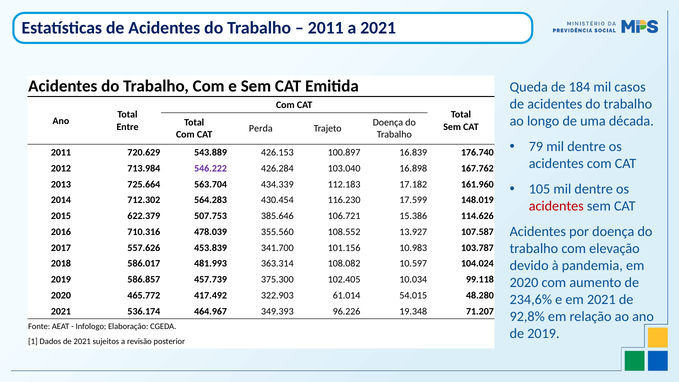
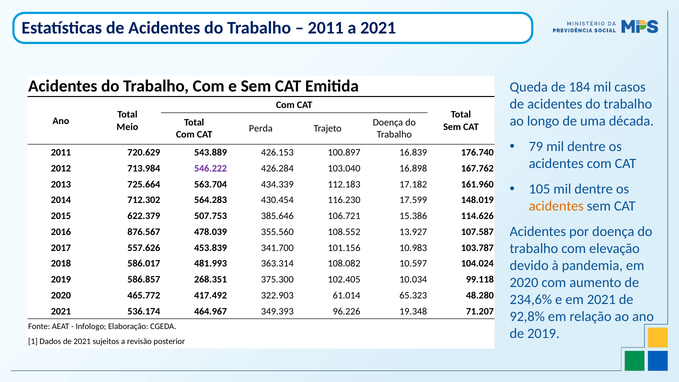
Entre: Entre -> Meio
acidentes at (556, 206) colour: red -> orange
710.316: 710.316 -> 876.567
457.739: 457.739 -> 268.351
54.015: 54.015 -> 65.323
